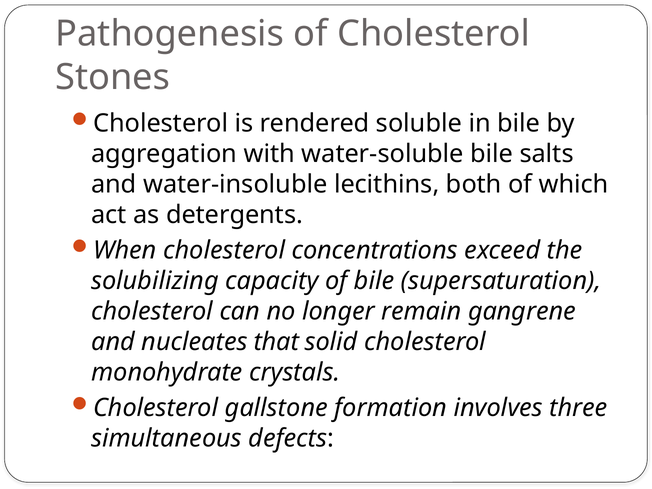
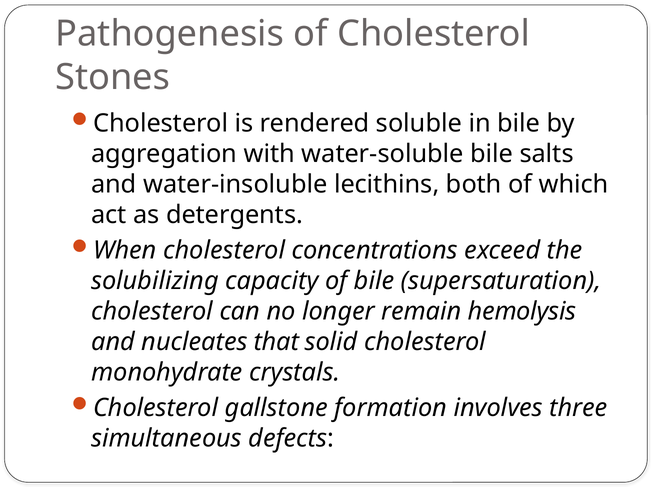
gangrene: gangrene -> hemolysis
